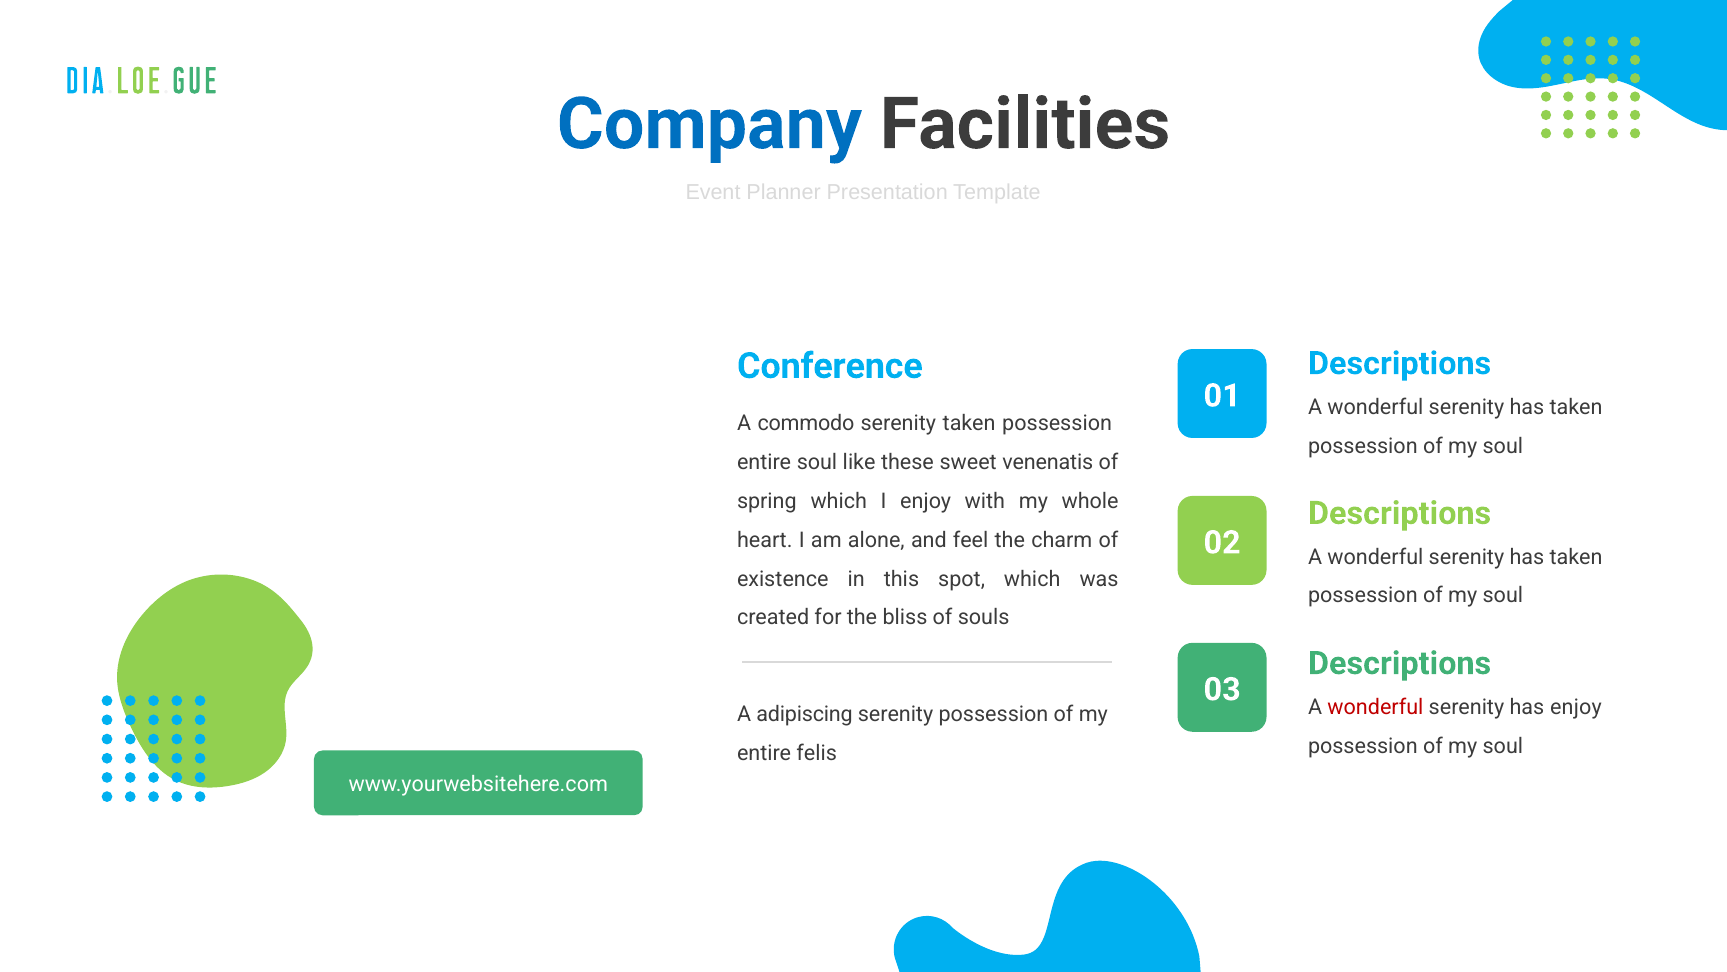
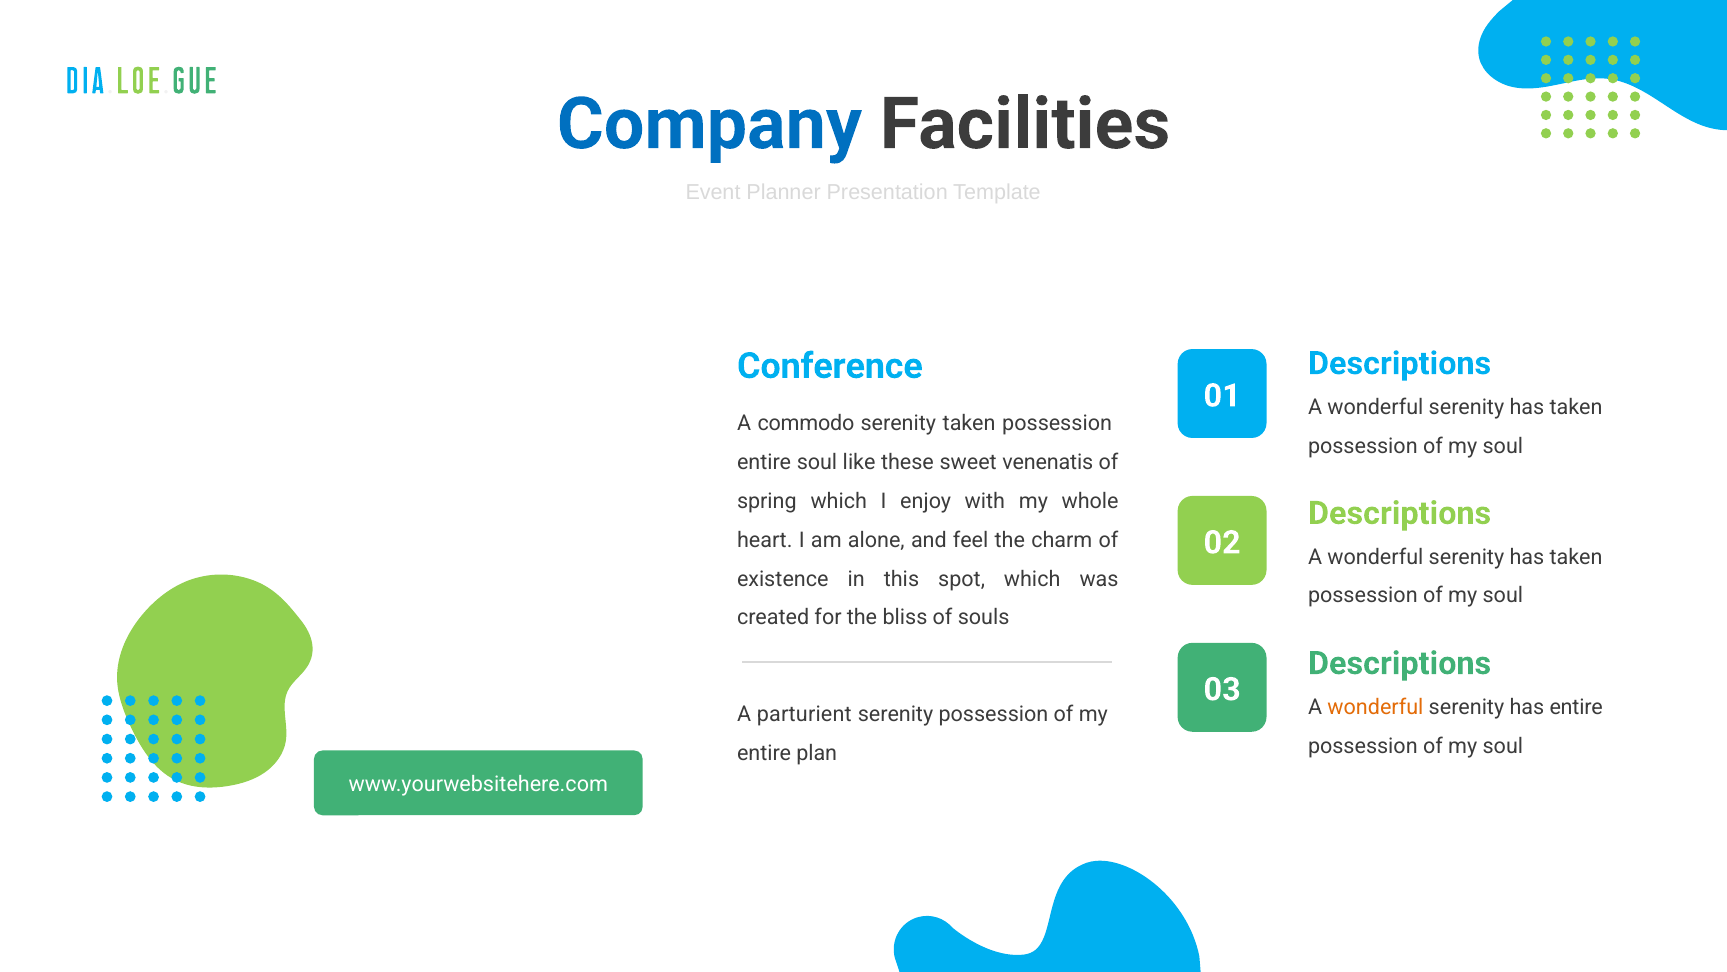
wonderful at (1375, 707) colour: red -> orange
has enjoy: enjoy -> entire
adipiscing: adipiscing -> parturient
felis: felis -> plan
